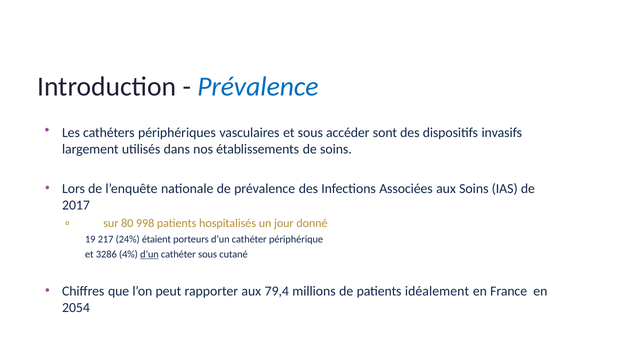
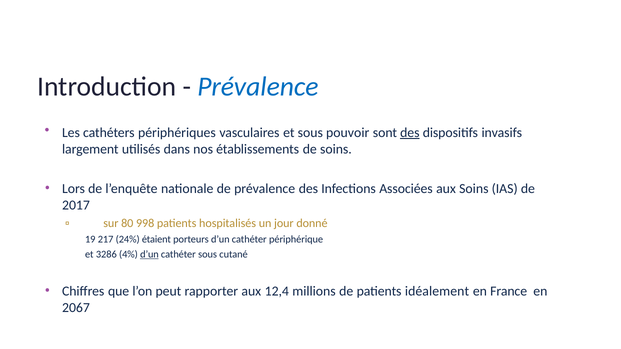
accéder: accéder -> pouvoir
des at (410, 133) underline: none -> present
79,4: 79,4 -> 12,4
2054: 2054 -> 2067
